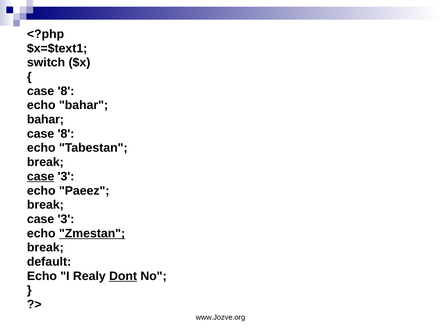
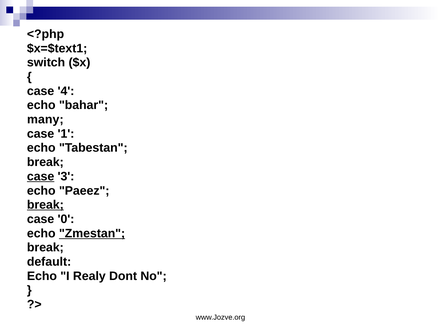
8 at (66, 91): 8 -> 4
bahar at (45, 119): bahar -> many
8 at (66, 134): 8 -> 1
break at (45, 205) underline: none -> present
3 at (66, 219): 3 -> 0
Dont underline: present -> none
